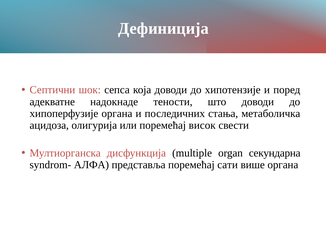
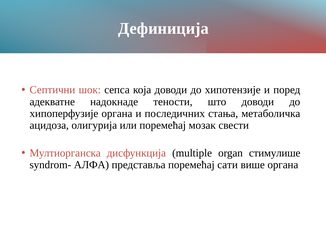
висок: висок -> мозак
секундарна: секундарна -> стимулише
